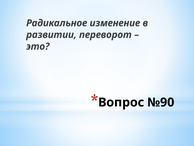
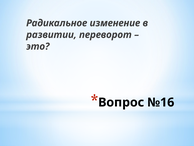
№90: №90 -> №16
